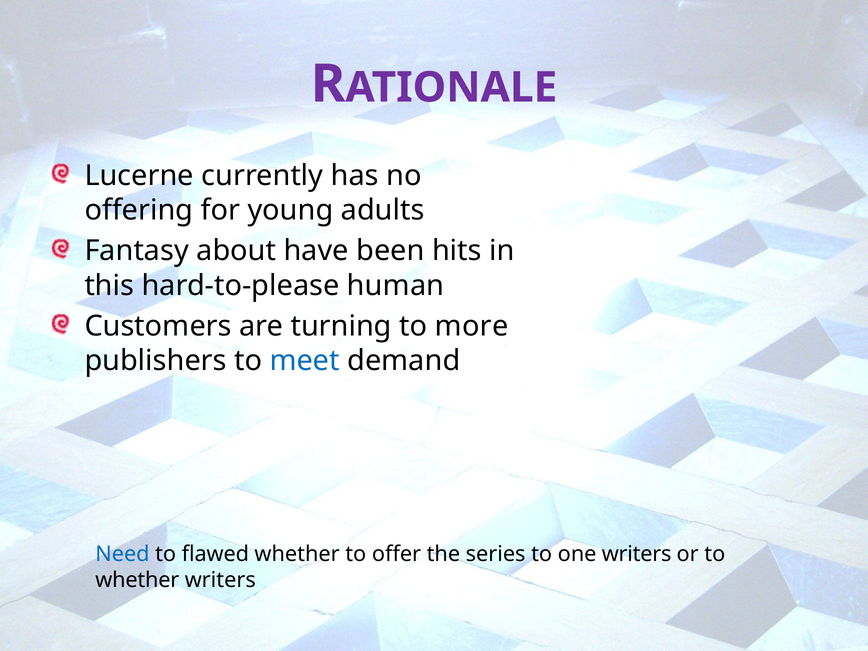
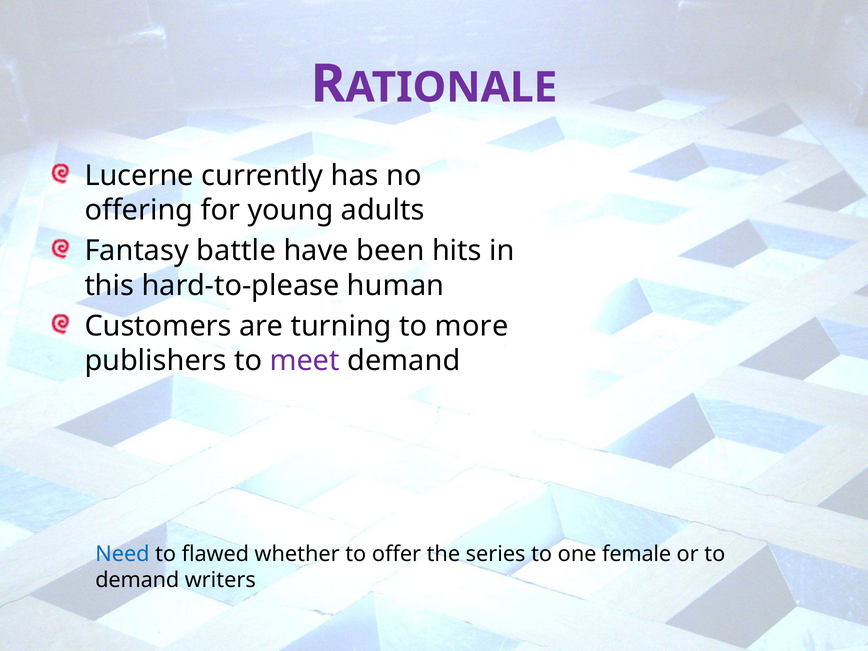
about: about -> battle
meet colour: blue -> purple
one writers: writers -> female
whether at (137, 580): whether -> demand
